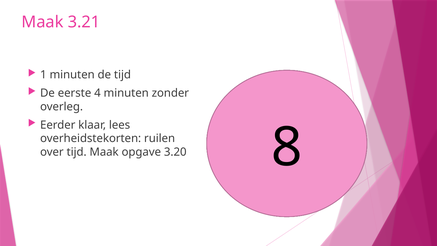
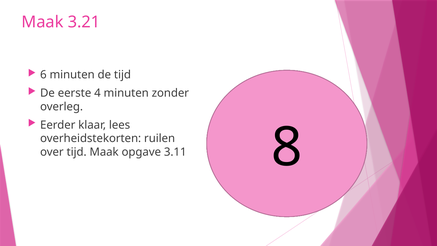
1: 1 -> 6
3.20: 3.20 -> 3.11
